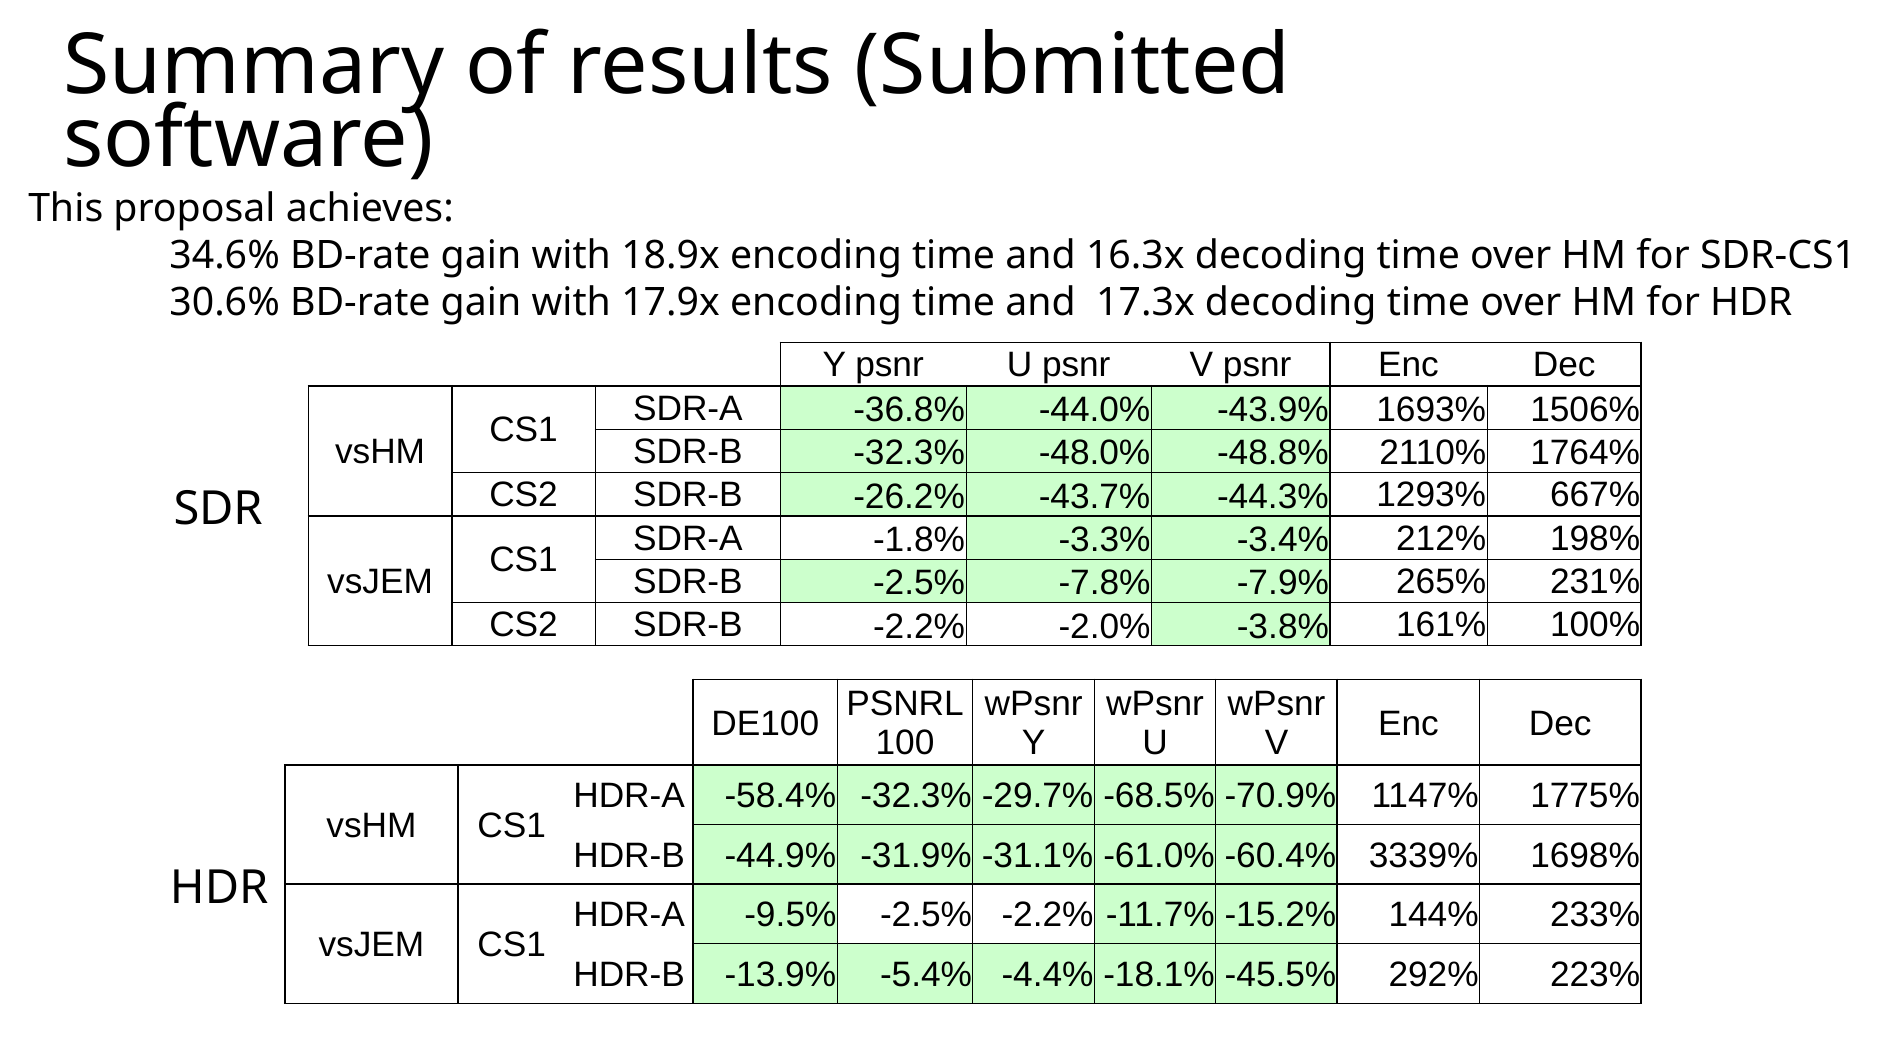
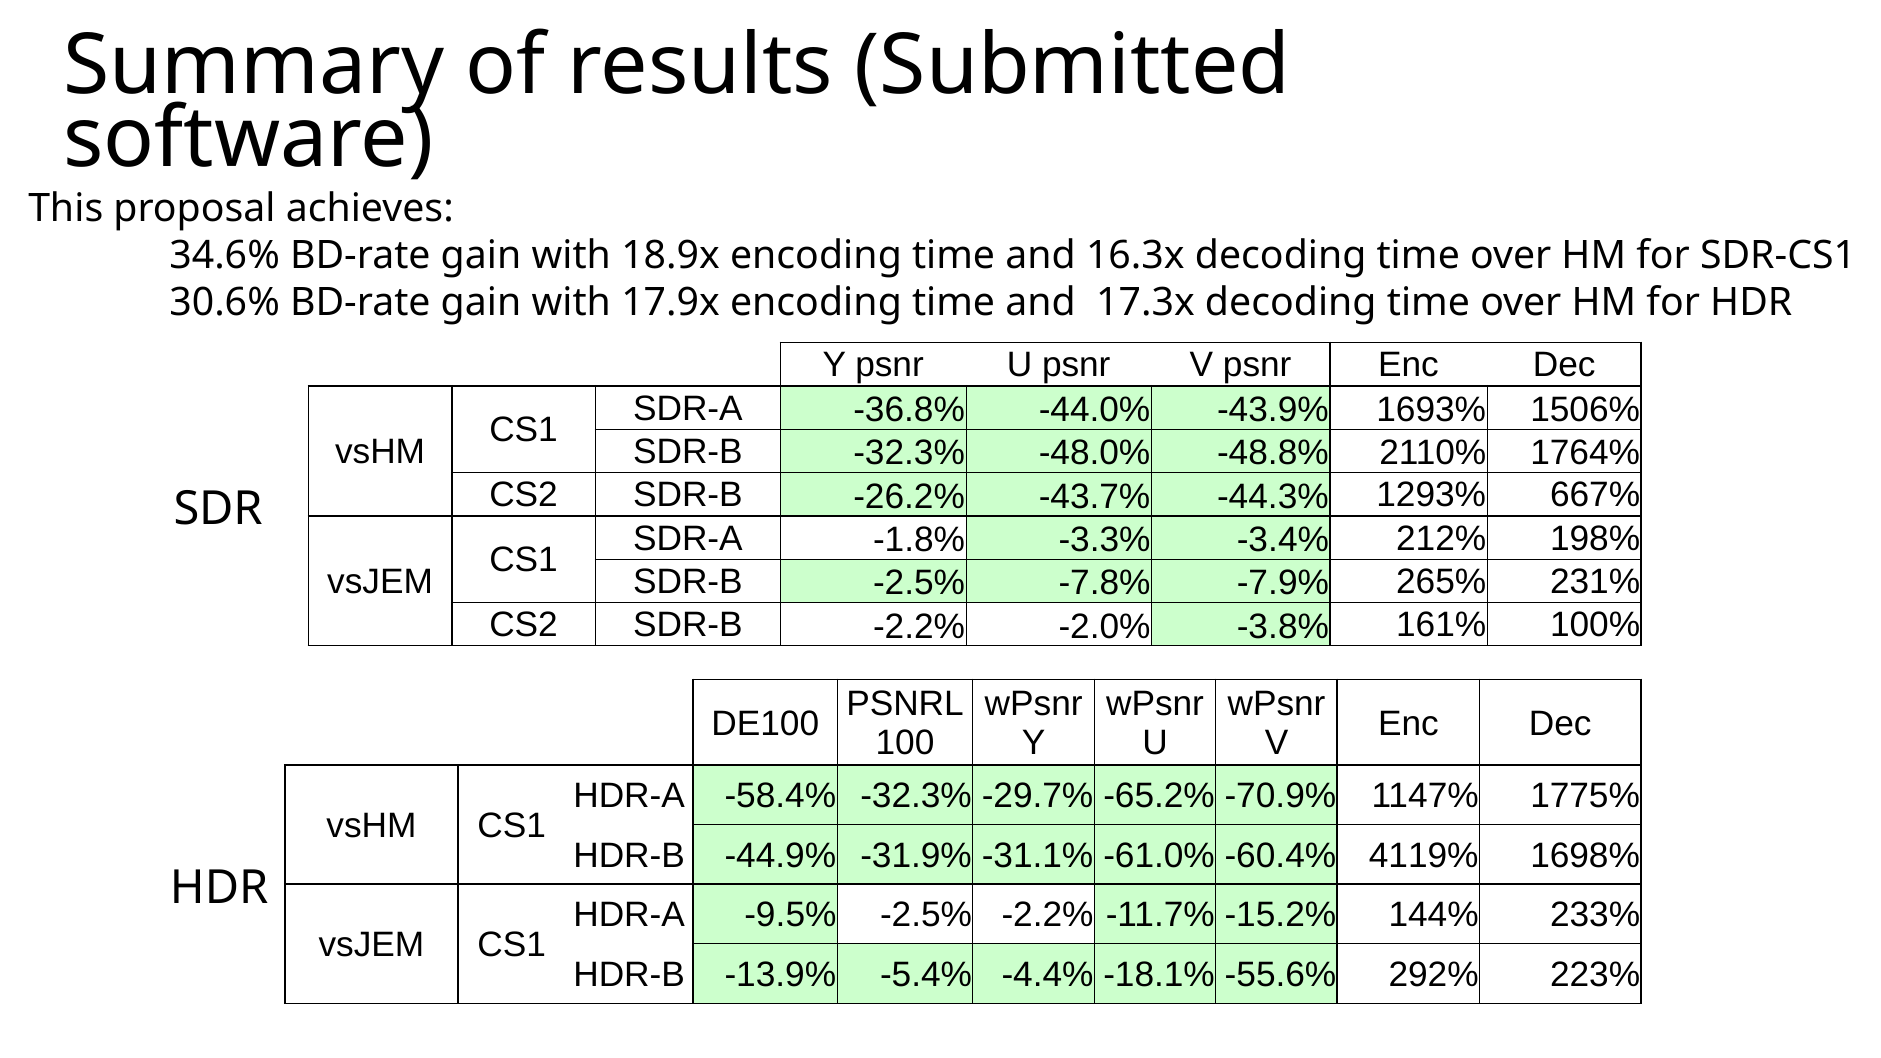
-68.5%: -68.5% -> -65.2%
3339%: 3339% -> 4119%
-45.5%: -45.5% -> -55.6%
